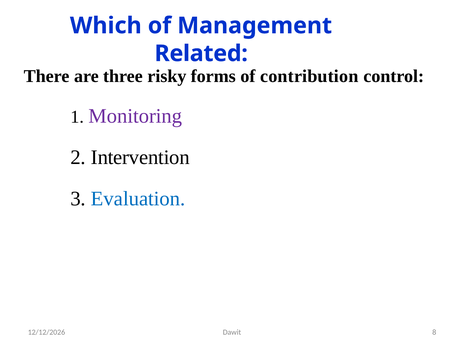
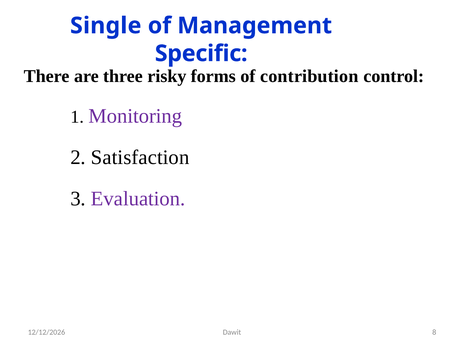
Which: Which -> Single
Related: Related -> Specific
Intervention: Intervention -> Satisfaction
Evaluation colour: blue -> purple
